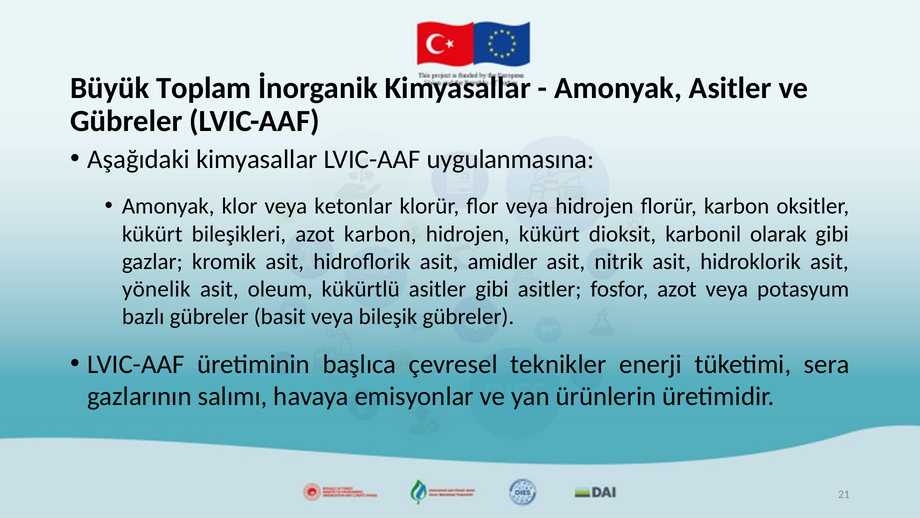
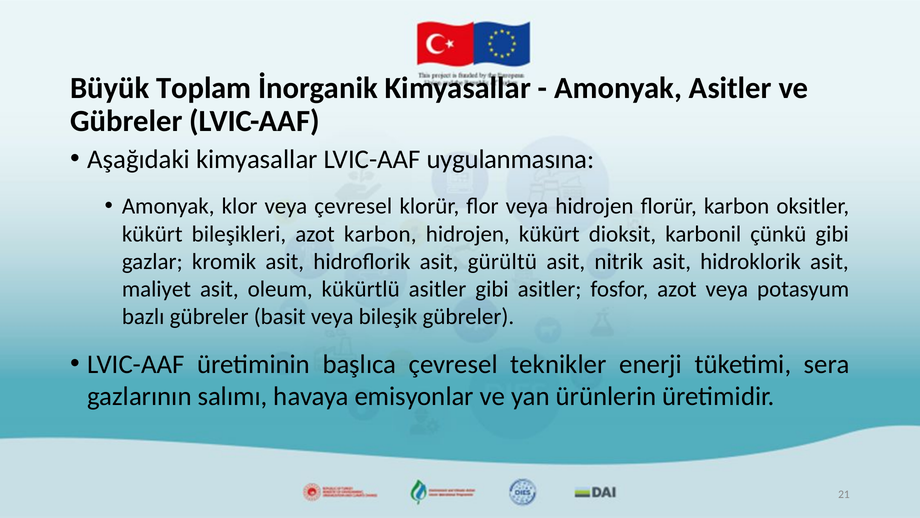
veya ketonlar: ketonlar -> çevresel
olarak: olarak -> çünkü
amidler: amidler -> gürültü
yönelik: yönelik -> maliyet
